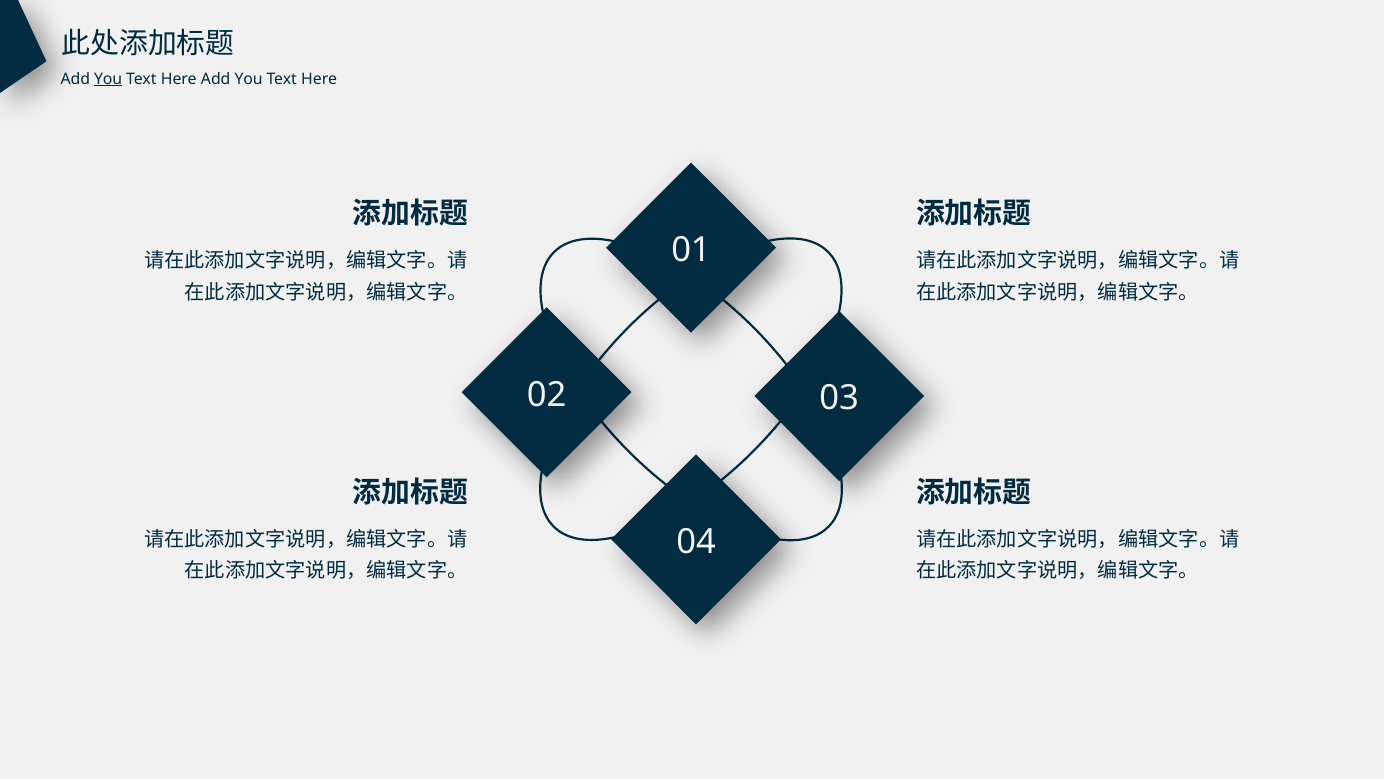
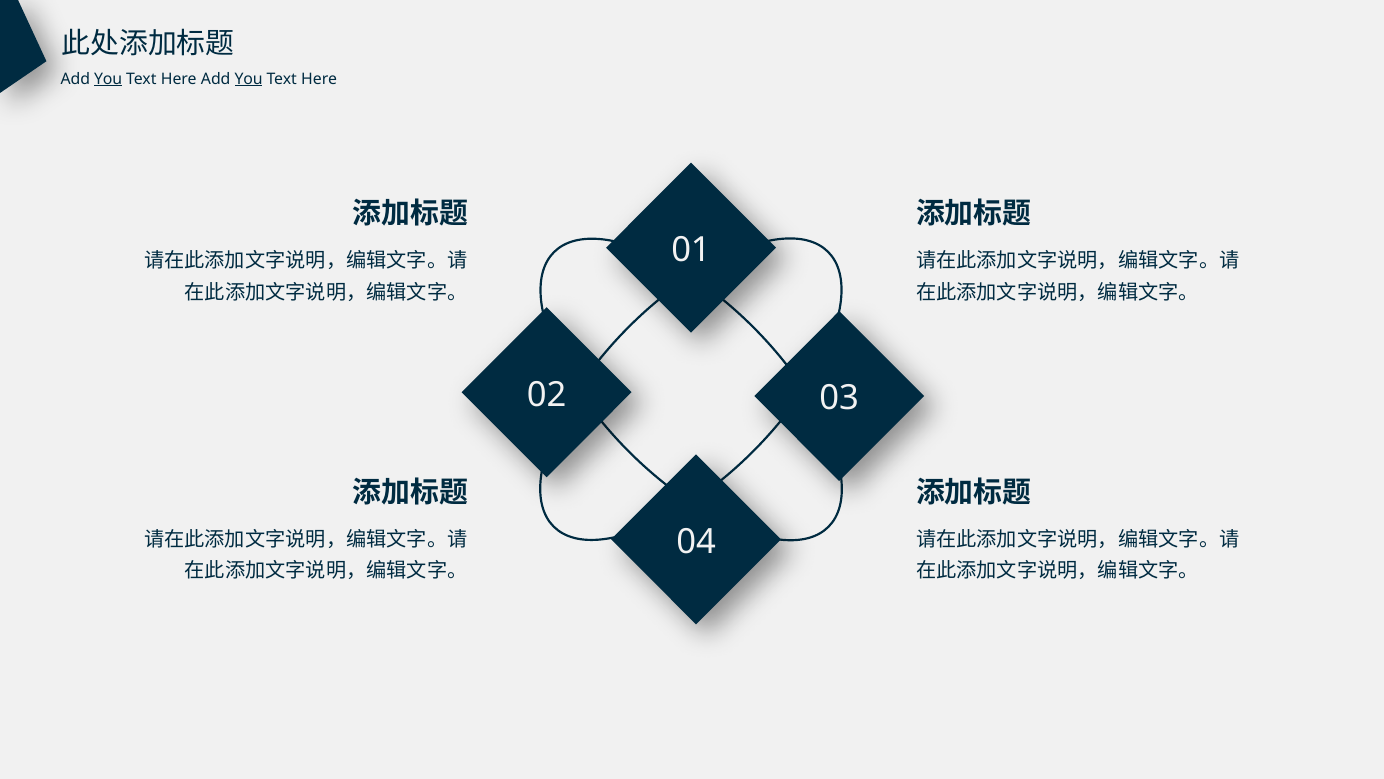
You at (249, 79) underline: none -> present
